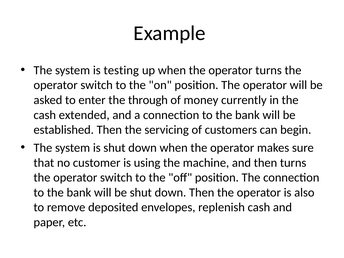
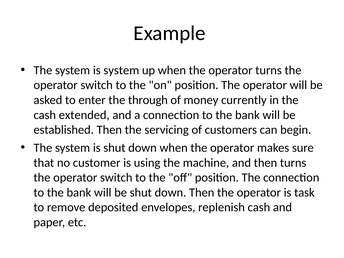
is testing: testing -> system
also: also -> task
